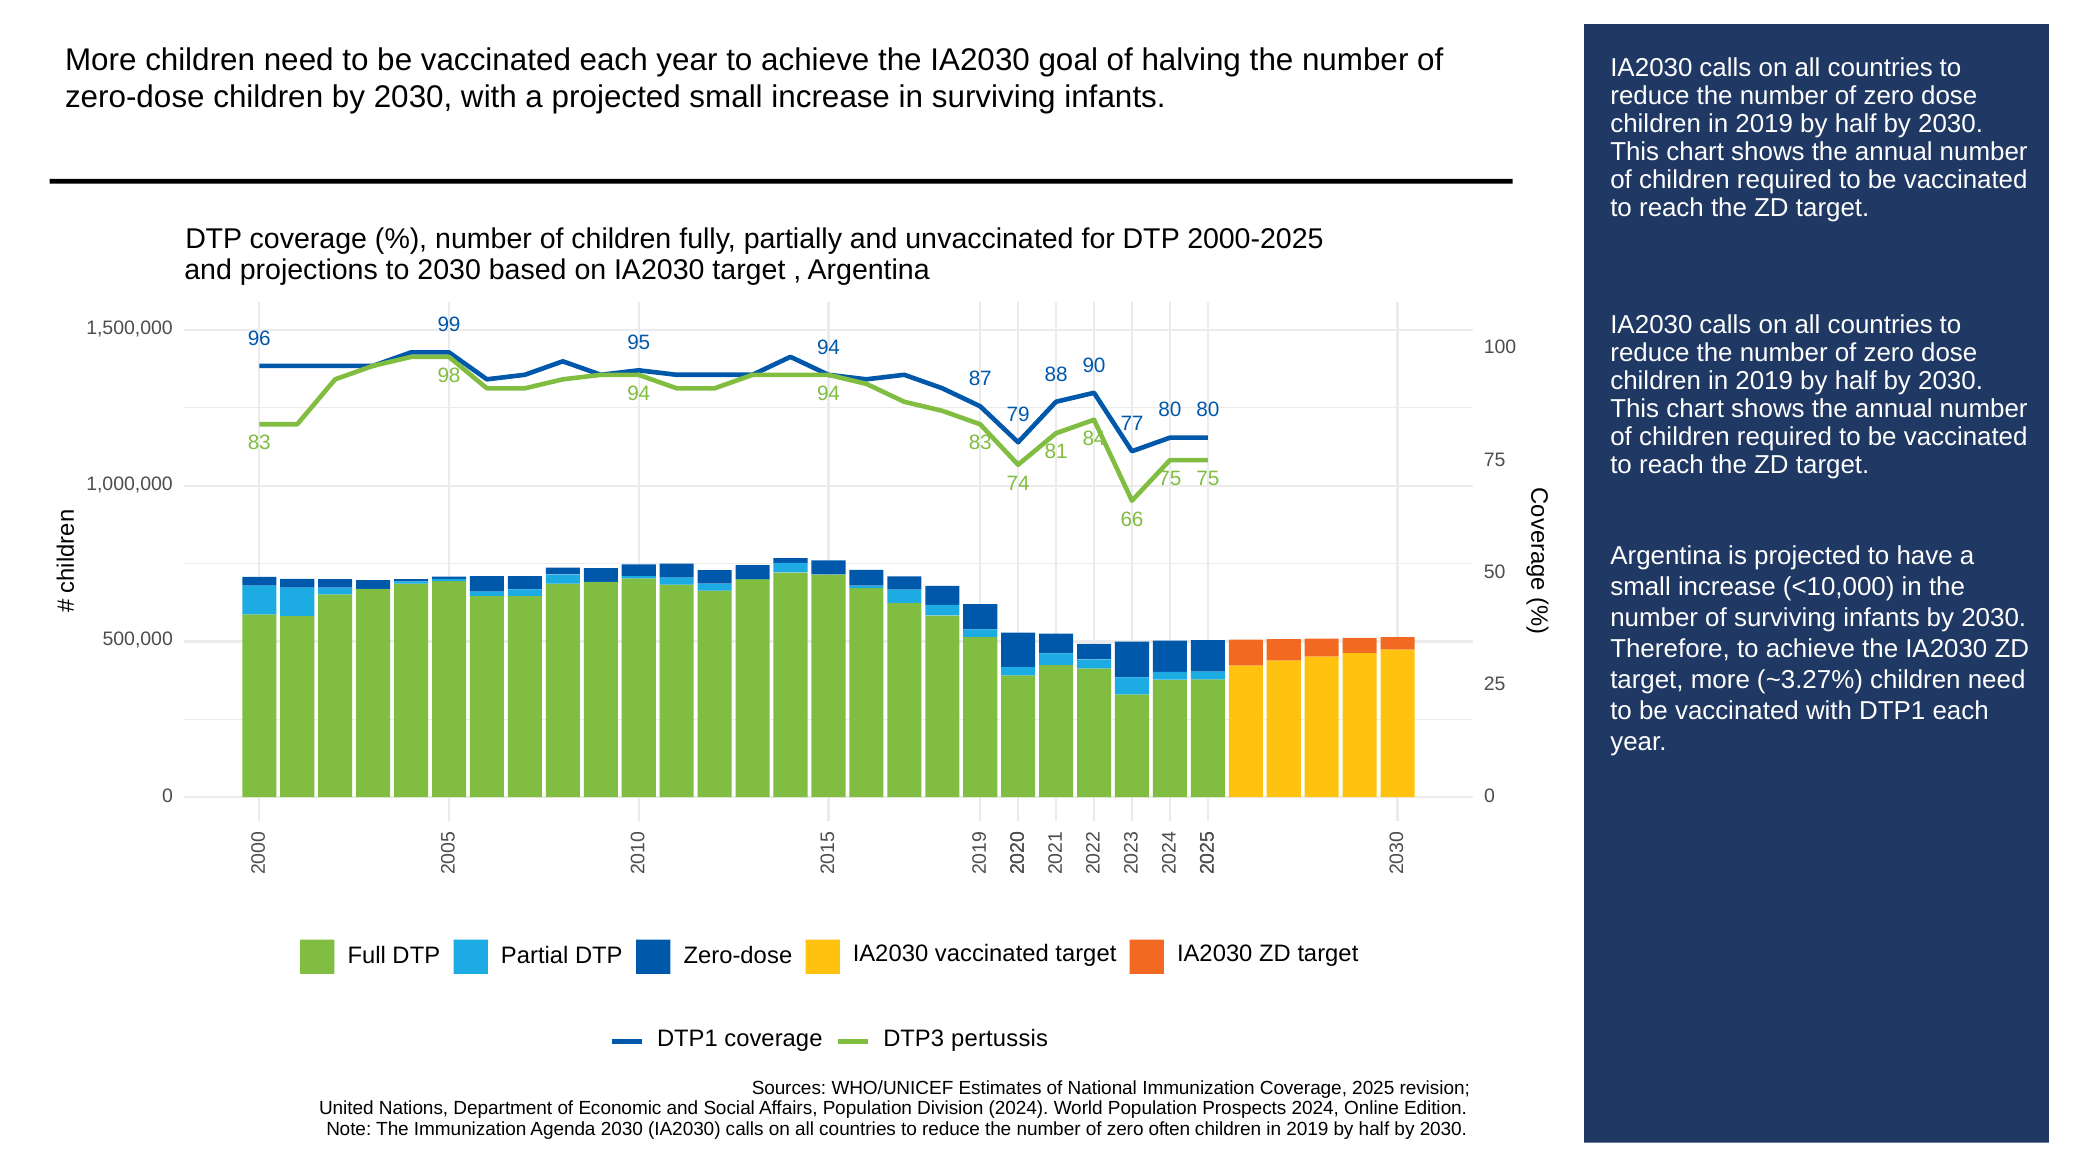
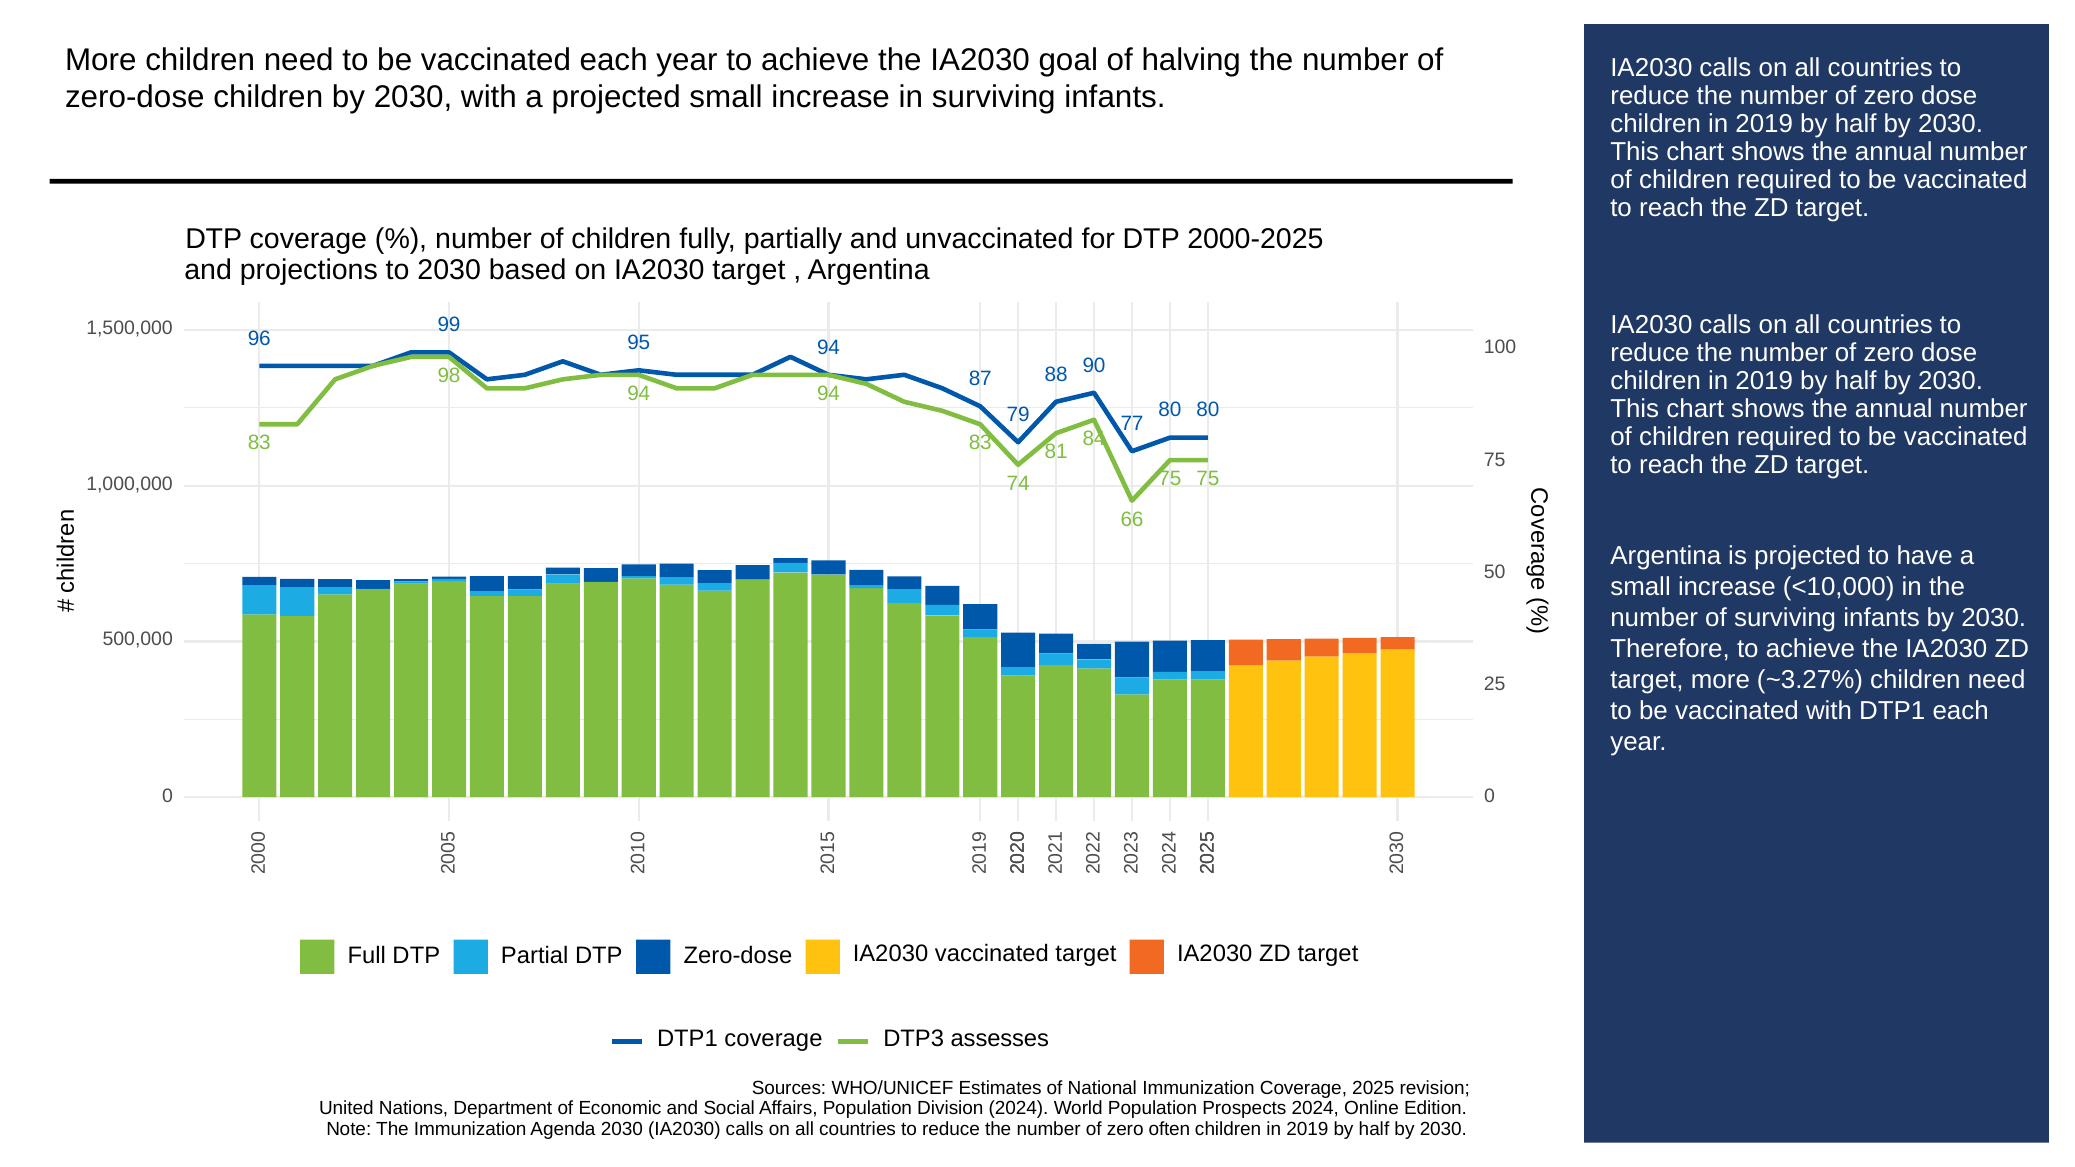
pertussis: pertussis -> assesses
